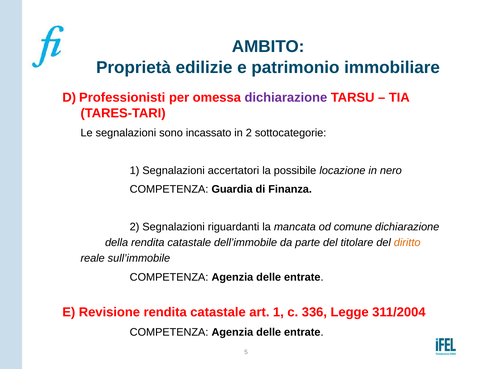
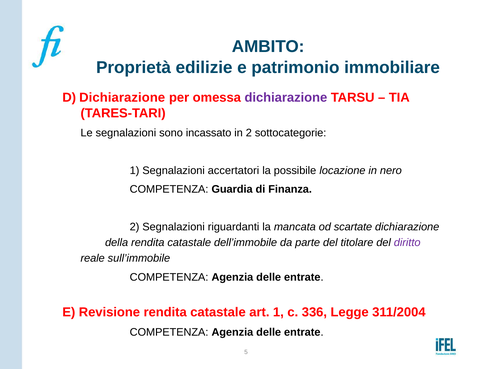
D Professionisti: Professionisti -> Dichiarazione
comune: comune -> scartate
diritto colour: orange -> purple
